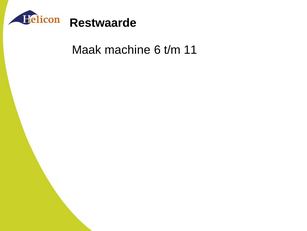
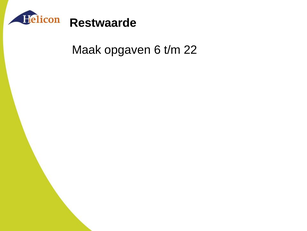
machine: machine -> opgaven
11: 11 -> 22
